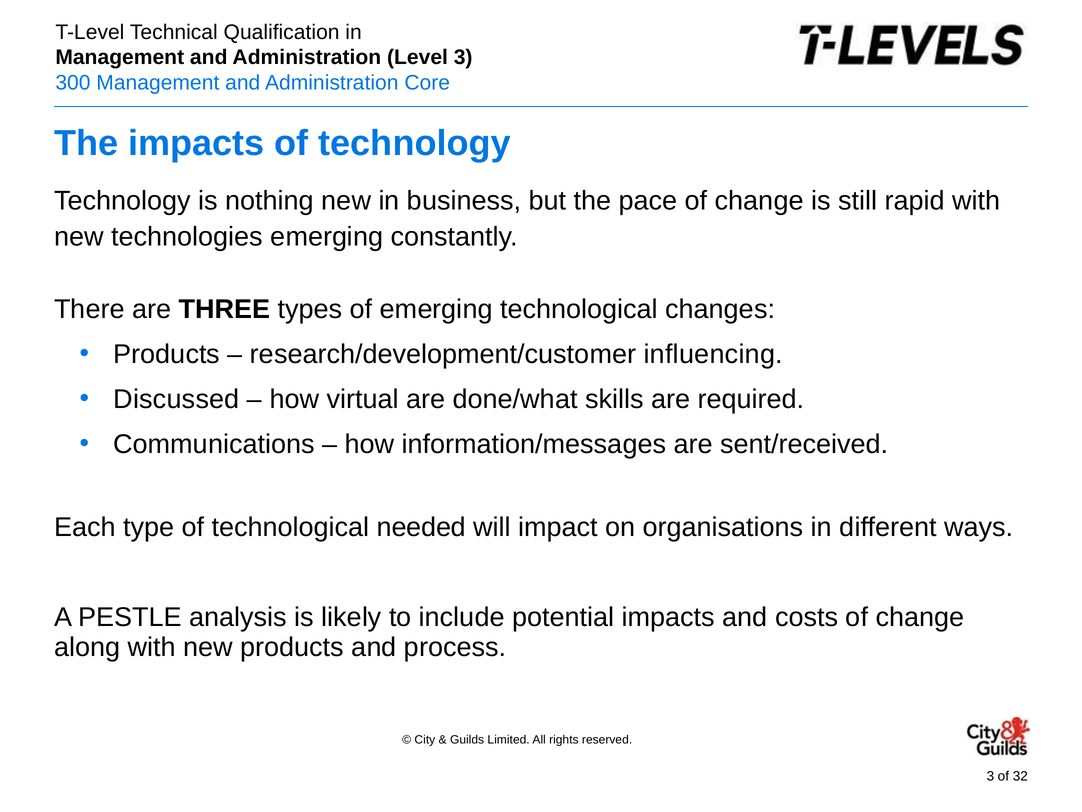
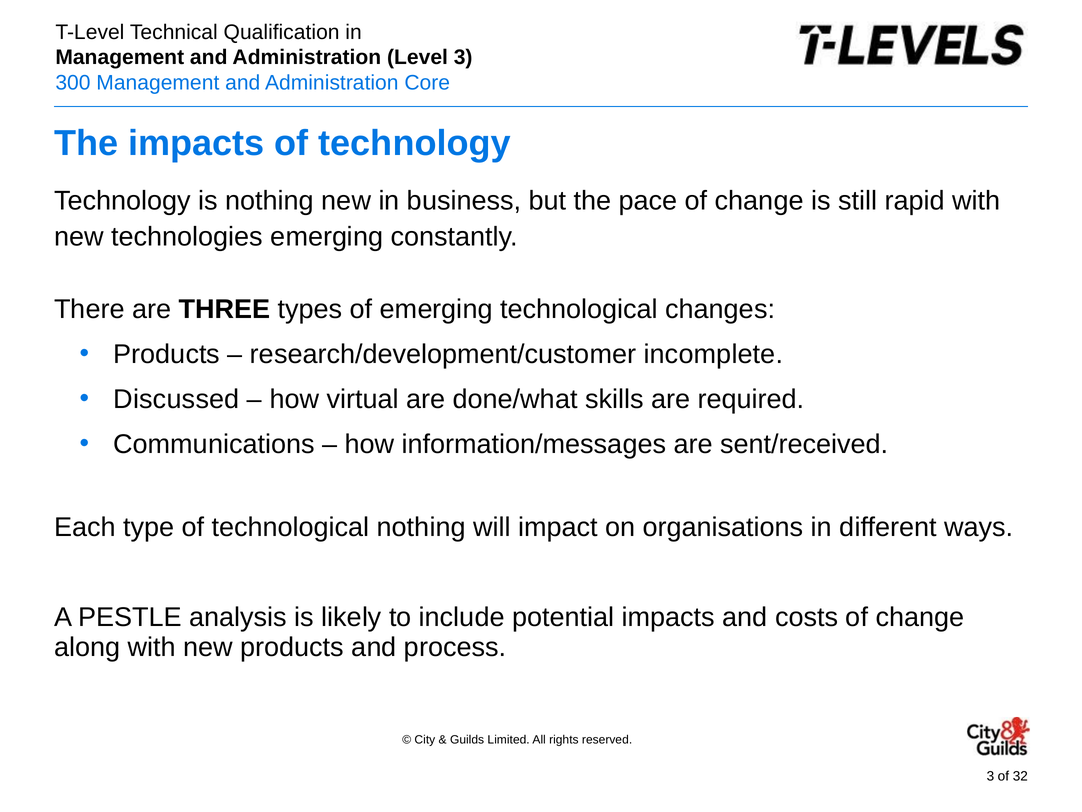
influencing: influencing -> incomplete
technological needed: needed -> nothing
